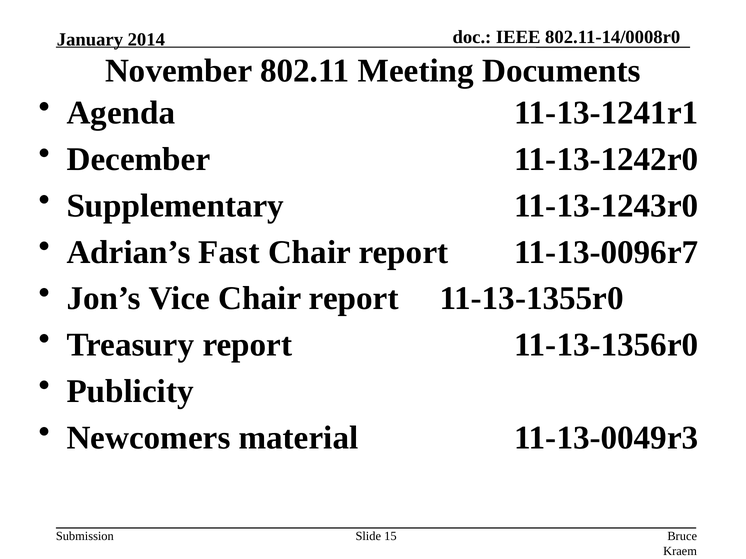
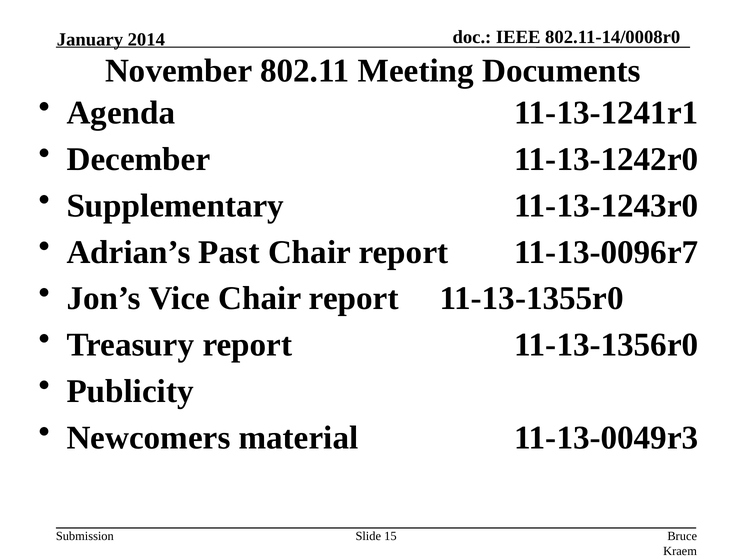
Fast: Fast -> Past
